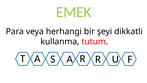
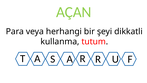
EMEK: EMEK -> AÇAN
